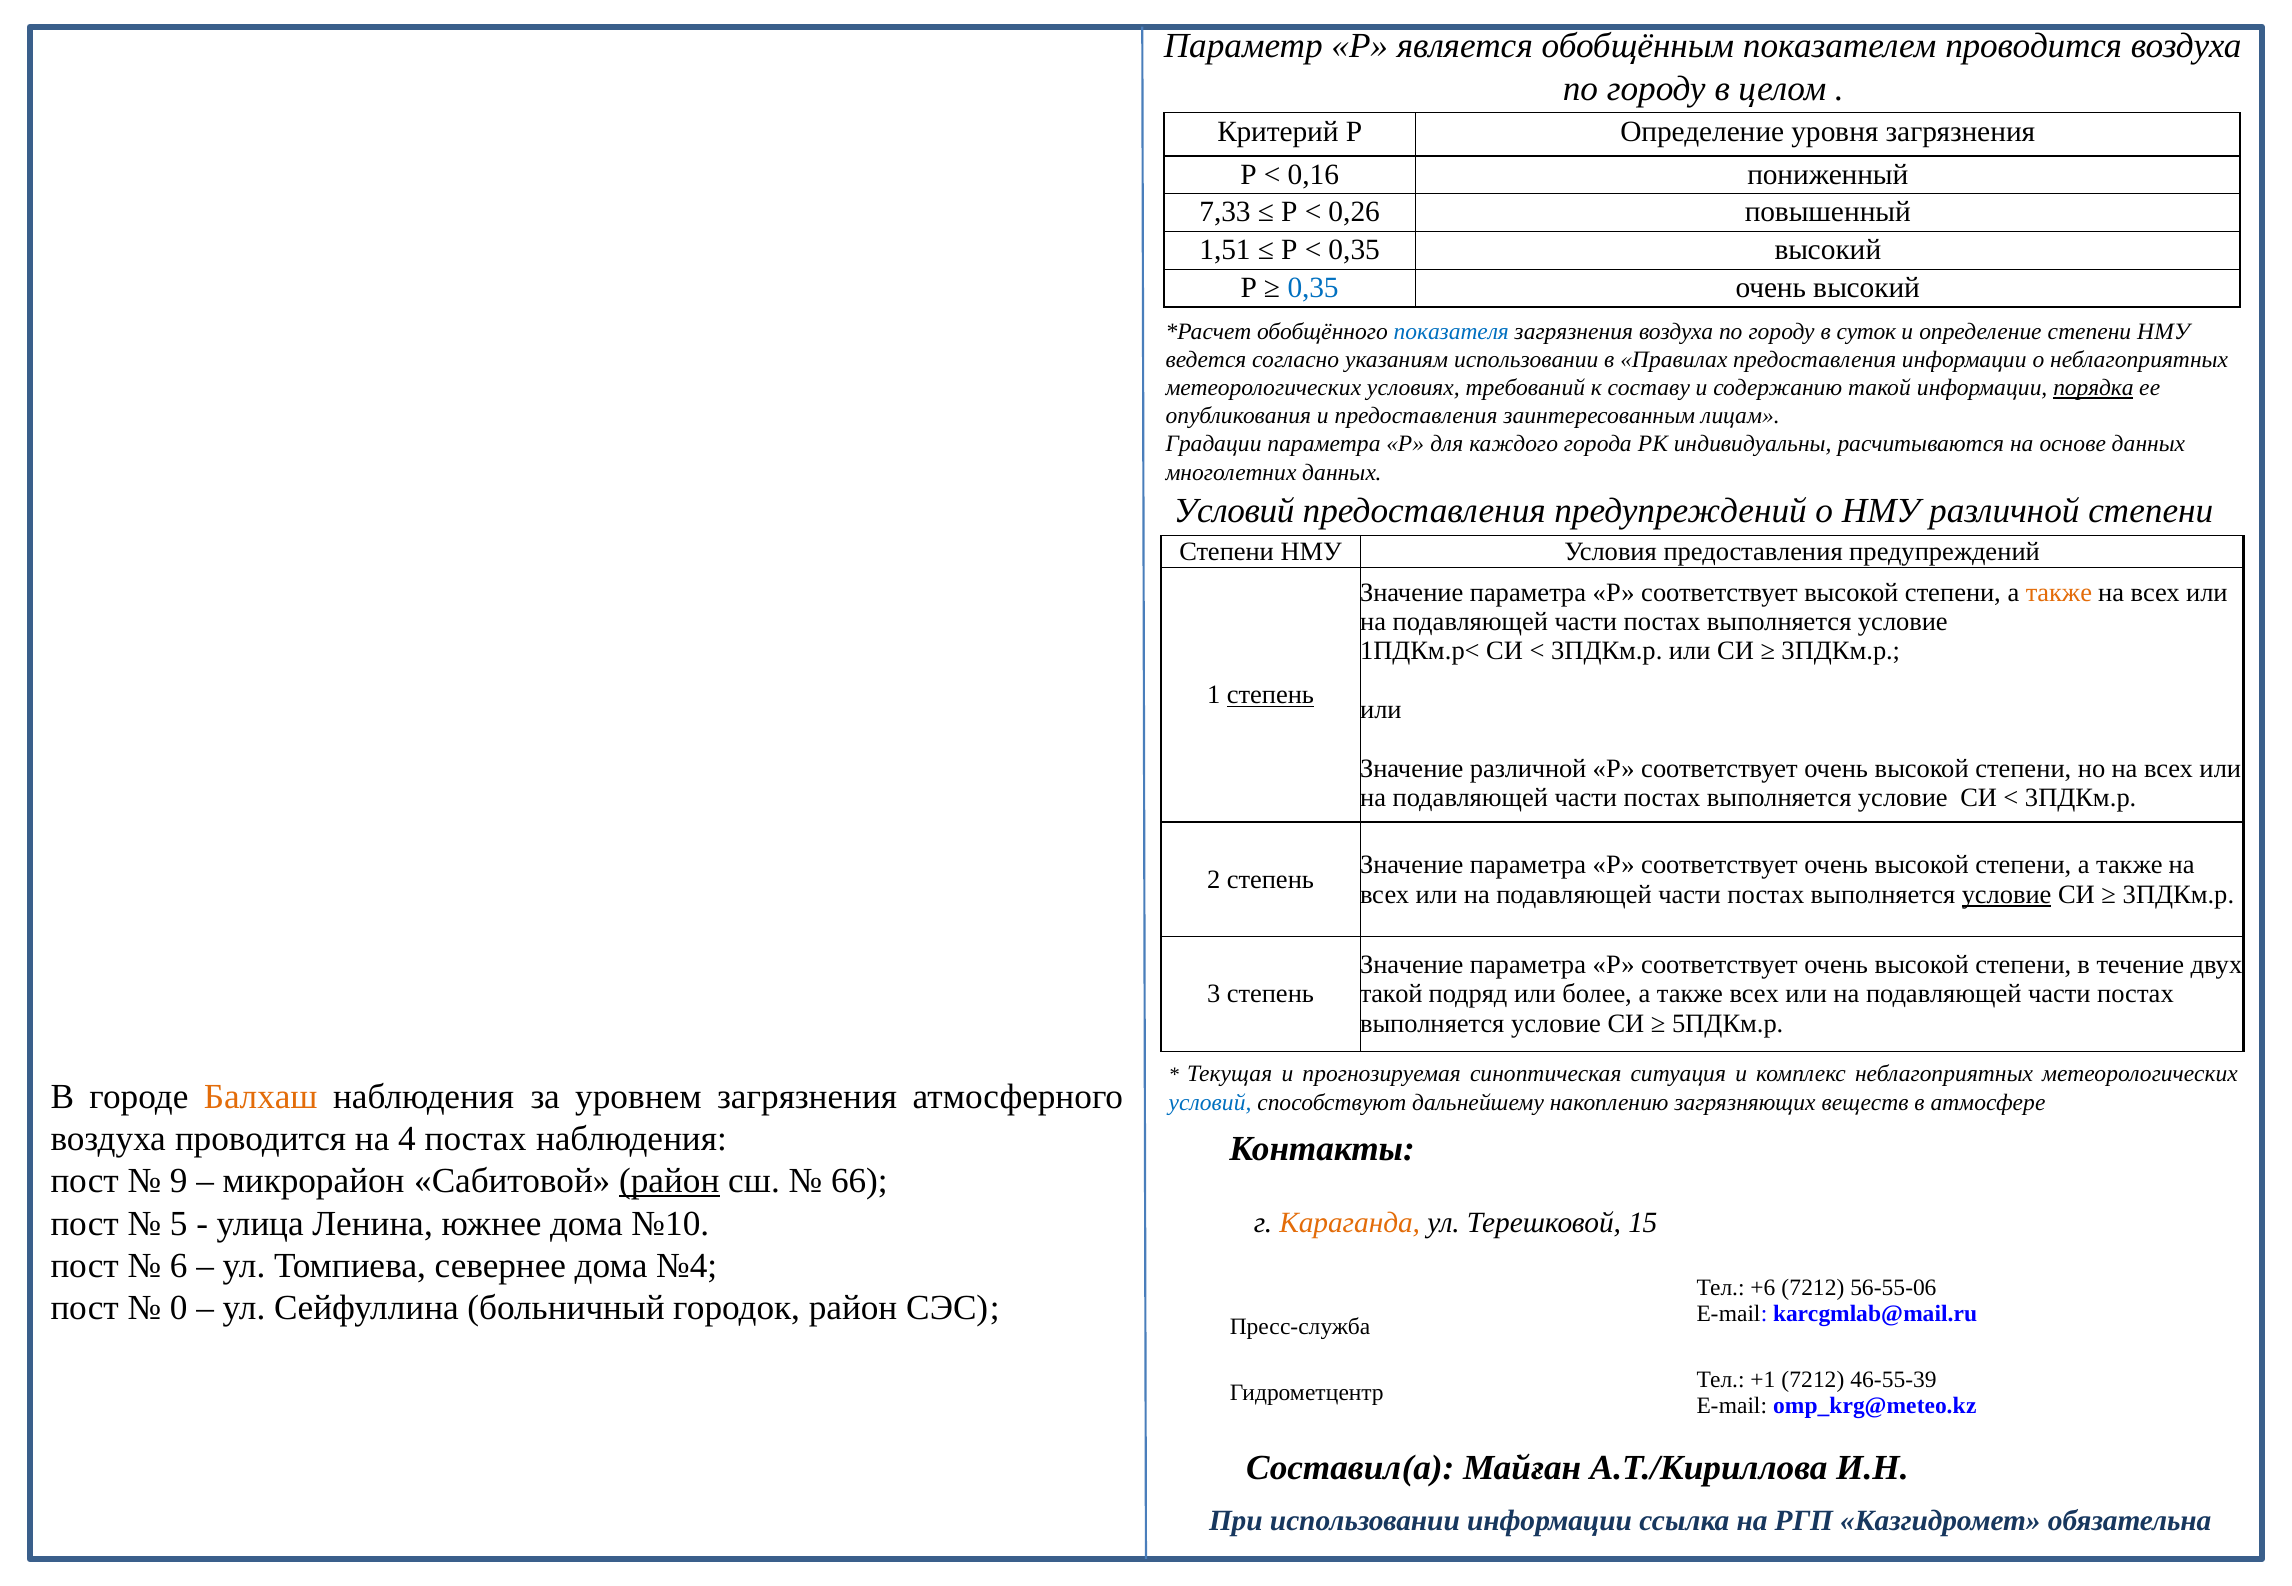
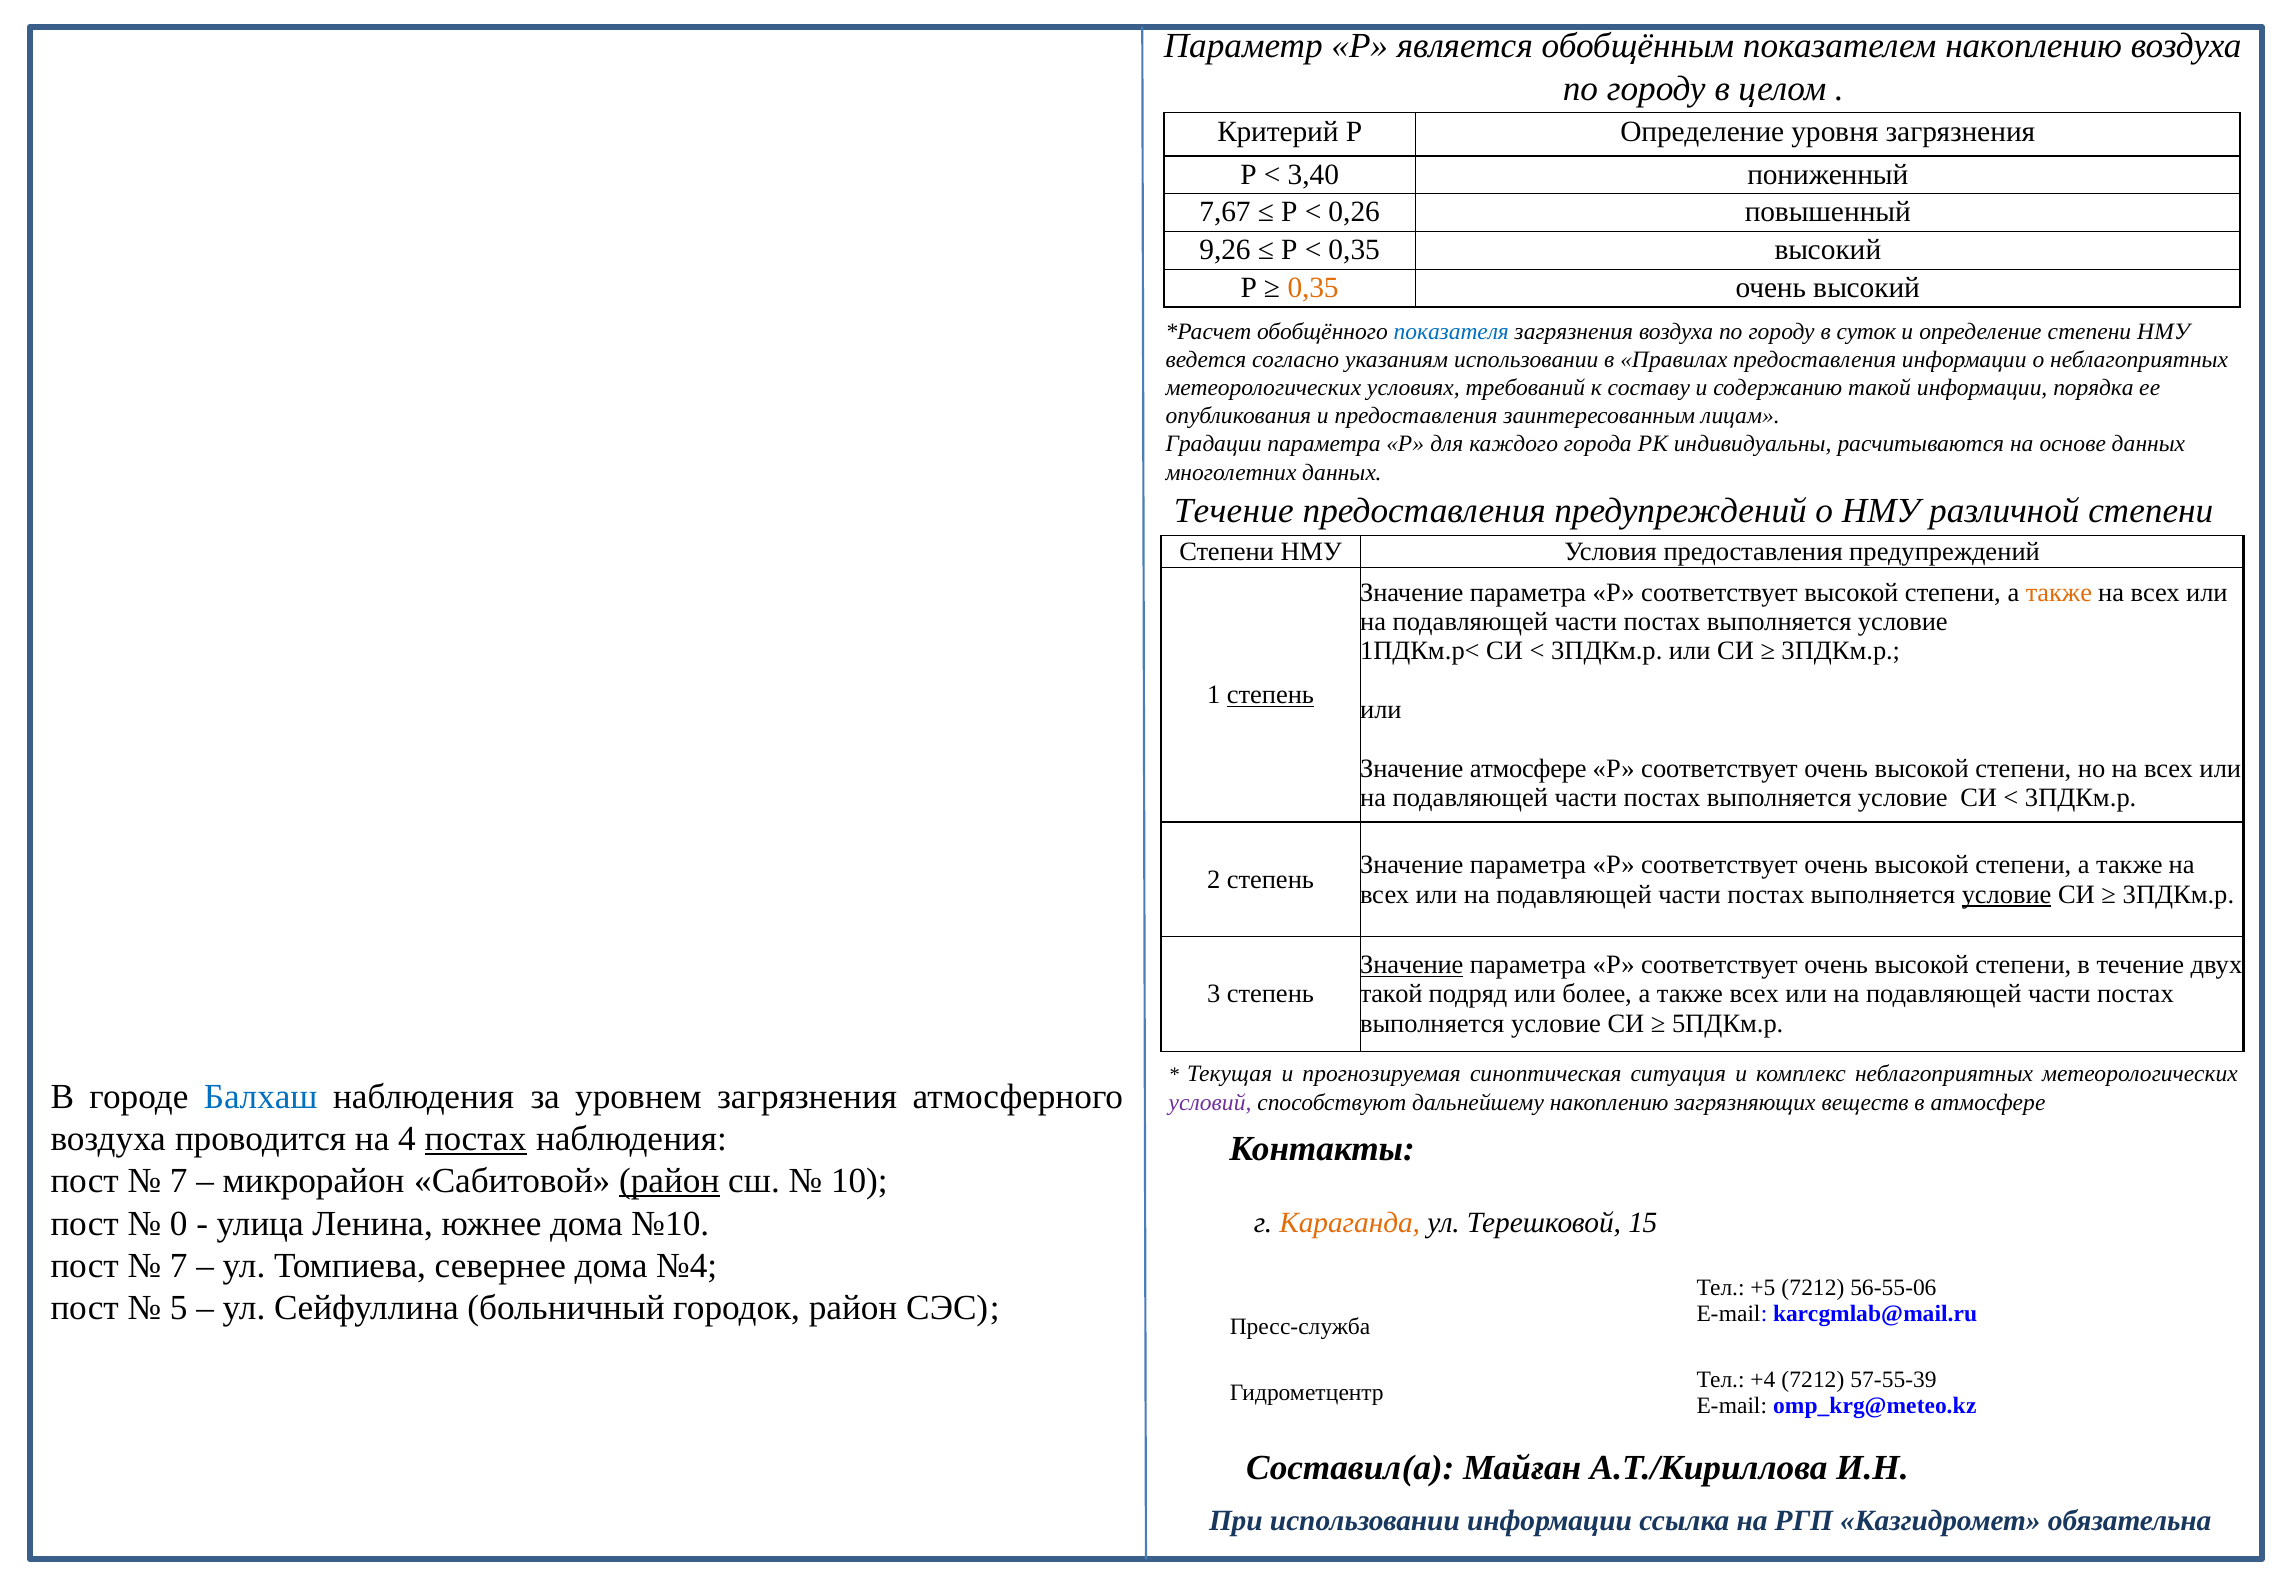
показателем проводится: проводится -> накоплению
0,16: 0,16 -> 3,40
7,33: 7,33 -> 7,67
1,51: 1,51 -> 9,26
0,35 at (1313, 288) colour: blue -> orange
порядка underline: present -> none
Условий at (1234, 511): Условий -> Течение
Значение различной: различной -> атмосфере
Значение at (1412, 965) underline: none -> present
Балхаш colour: orange -> blue
условий at (1210, 1103) colour: blue -> purple
постах at (476, 1139) underline: none -> present
9 at (179, 1182): 9 -> 7
66: 66 -> 10
5: 5 -> 0
6 at (179, 1266): 6 -> 7
+6: +6 -> +5
0: 0 -> 5
+1: +1 -> +4
46-55-39: 46-55-39 -> 57-55-39
